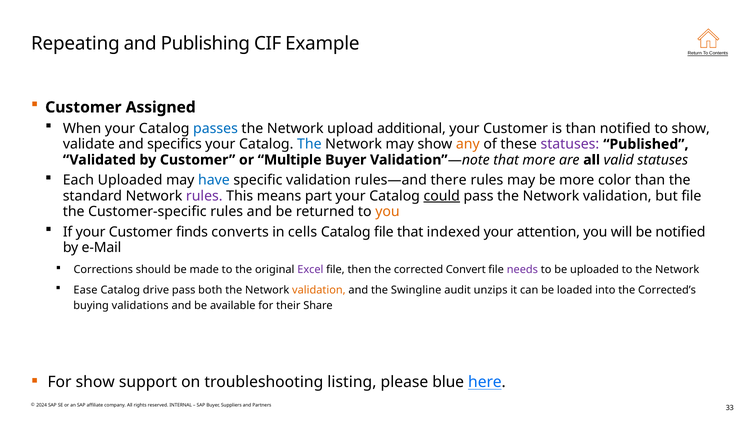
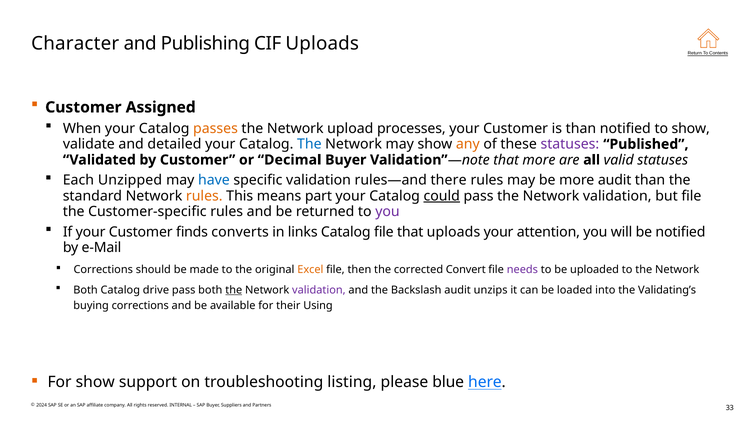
Repeating: Repeating -> Character
CIF Example: Example -> Uploads
passes colour: blue -> orange
additional: additional -> processes
specifics: specifics -> detailed
Multiple: Multiple -> Decimal
Each Uploaded: Uploaded -> Unzipped
more color: color -> audit
rules at (204, 196) colour: purple -> orange
you at (387, 212) colour: orange -> purple
cells: cells -> links
that indexed: indexed -> uploads
Excel colour: purple -> orange
Ease at (85, 290): Ease -> Both
the at (234, 290) underline: none -> present
validation at (319, 290) colour: orange -> purple
Swingline: Swingline -> Backslash
Corrected’s: Corrected’s -> Validating’s
buying validations: validations -> corrections
Share: Share -> Using
